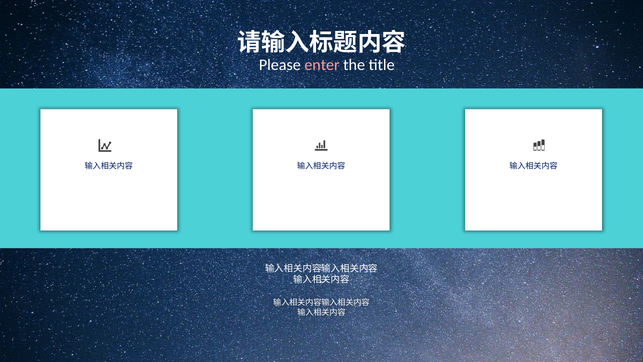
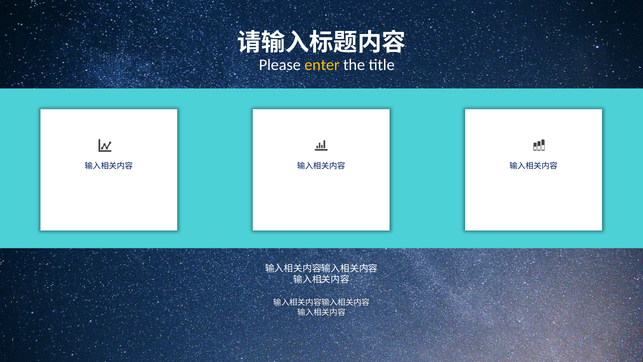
enter colour: pink -> yellow
